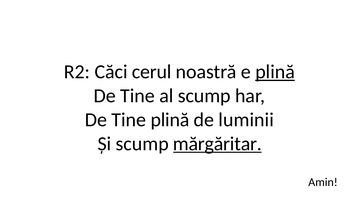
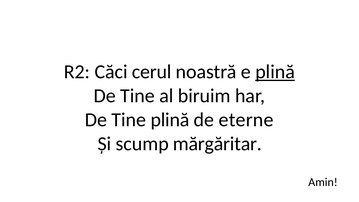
al scump: scump -> biruim
luminii: luminii -> eterne
mărgăritar underline: present -> none
